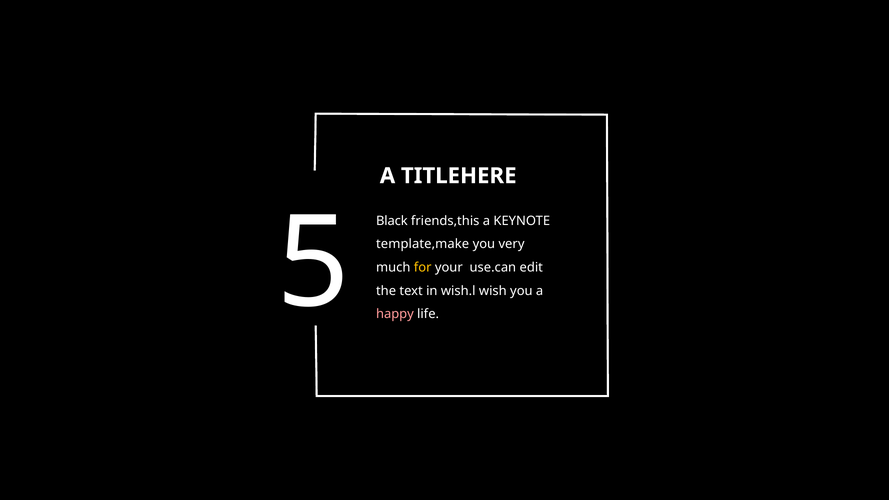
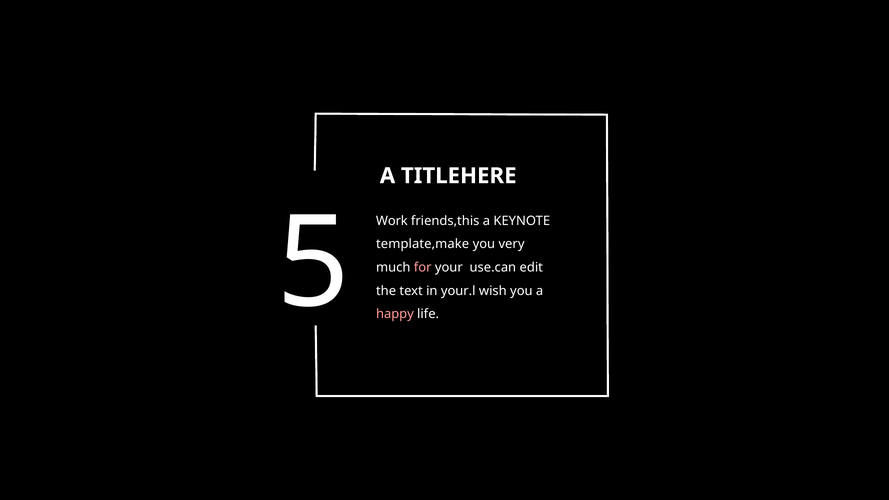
Black: Black -> Work
for colour: yellow -> pink
wish.l: wish.l -> your.l
